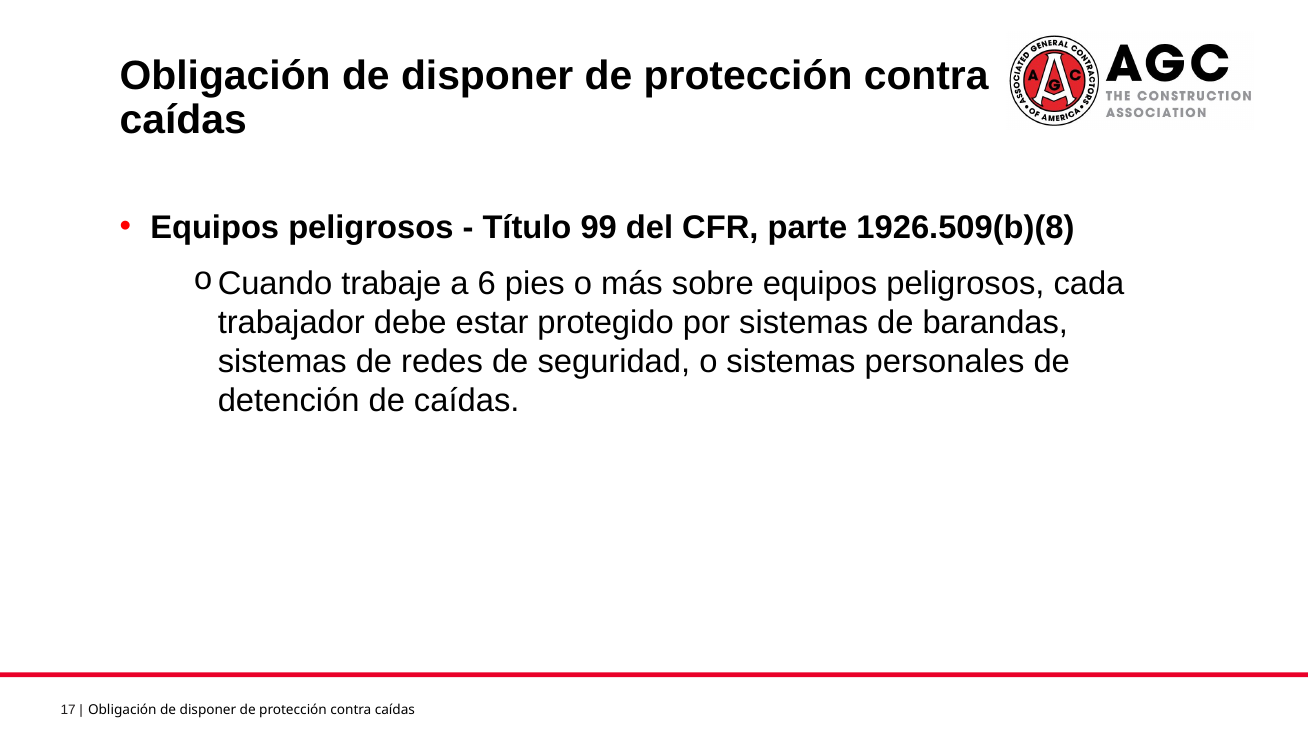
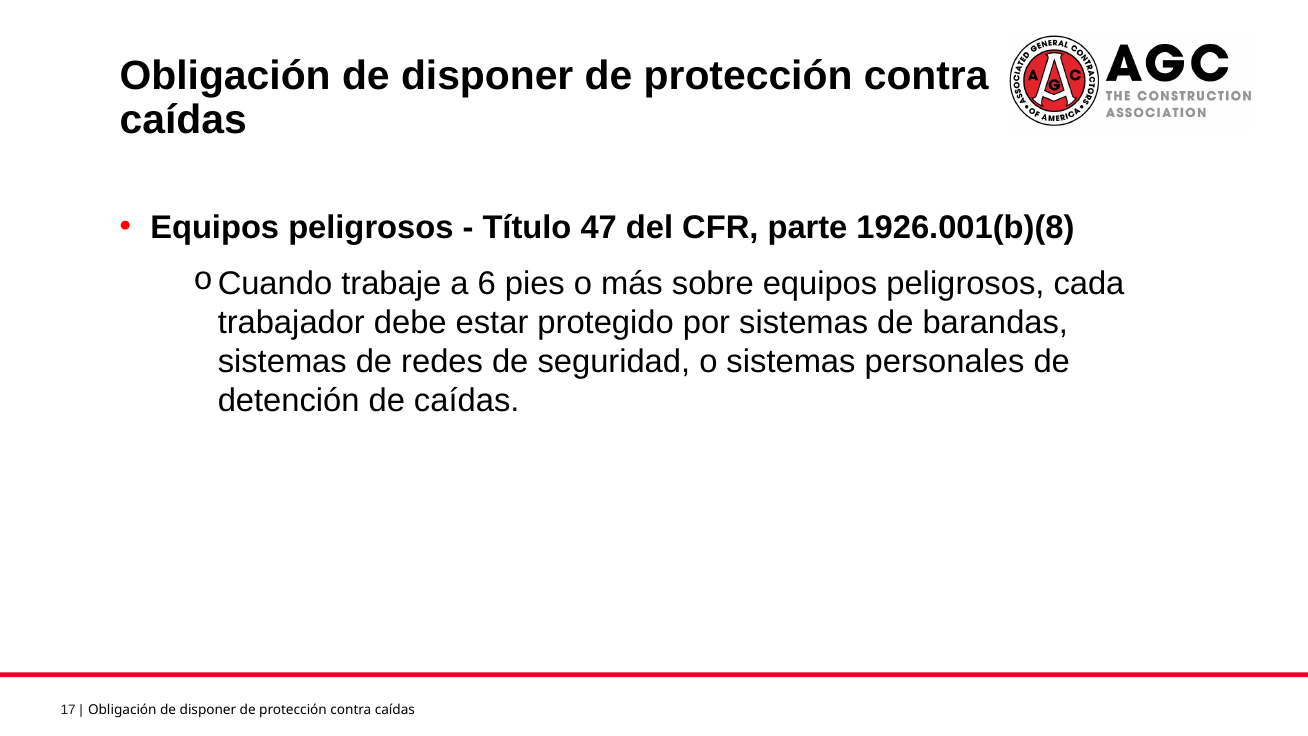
99: 99 -> 47
1926.509(b)(8: 1926.509(b)(8 -> 1926.001(b)(8
